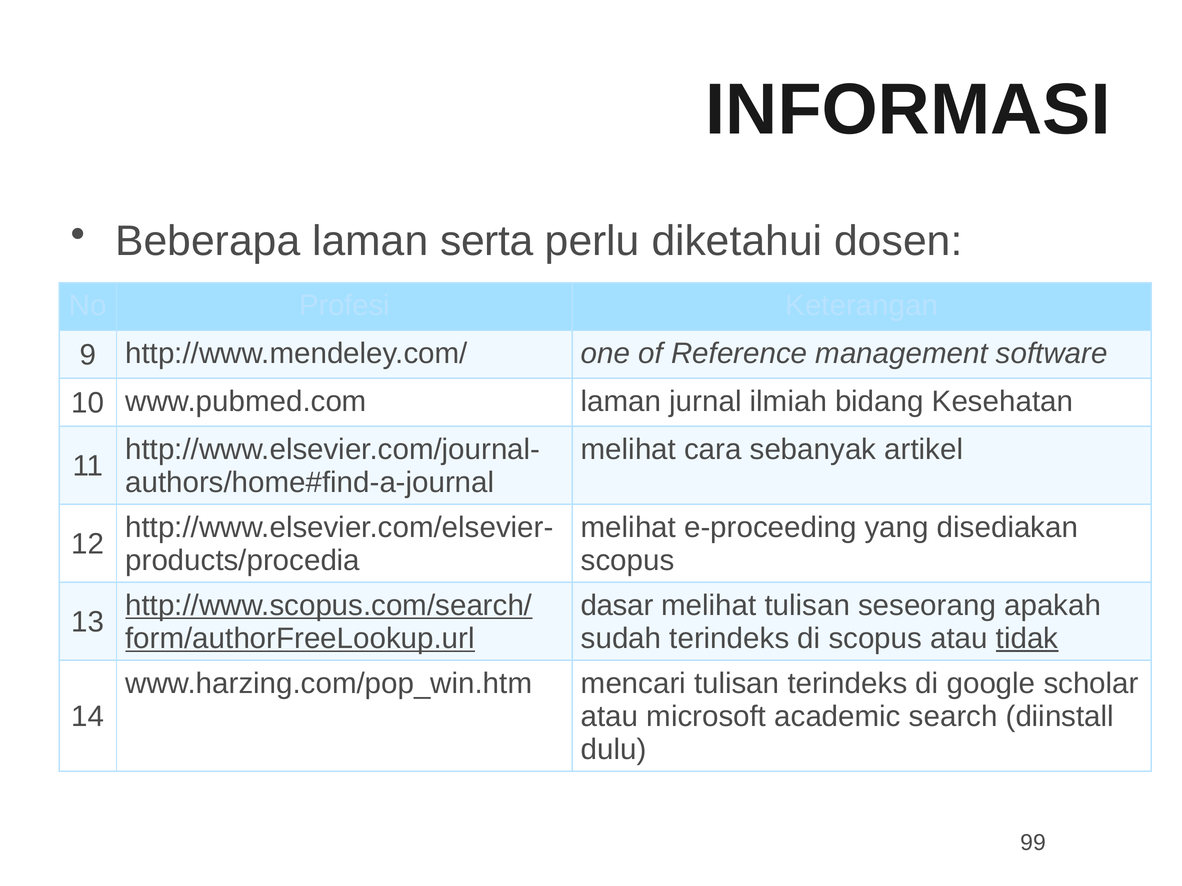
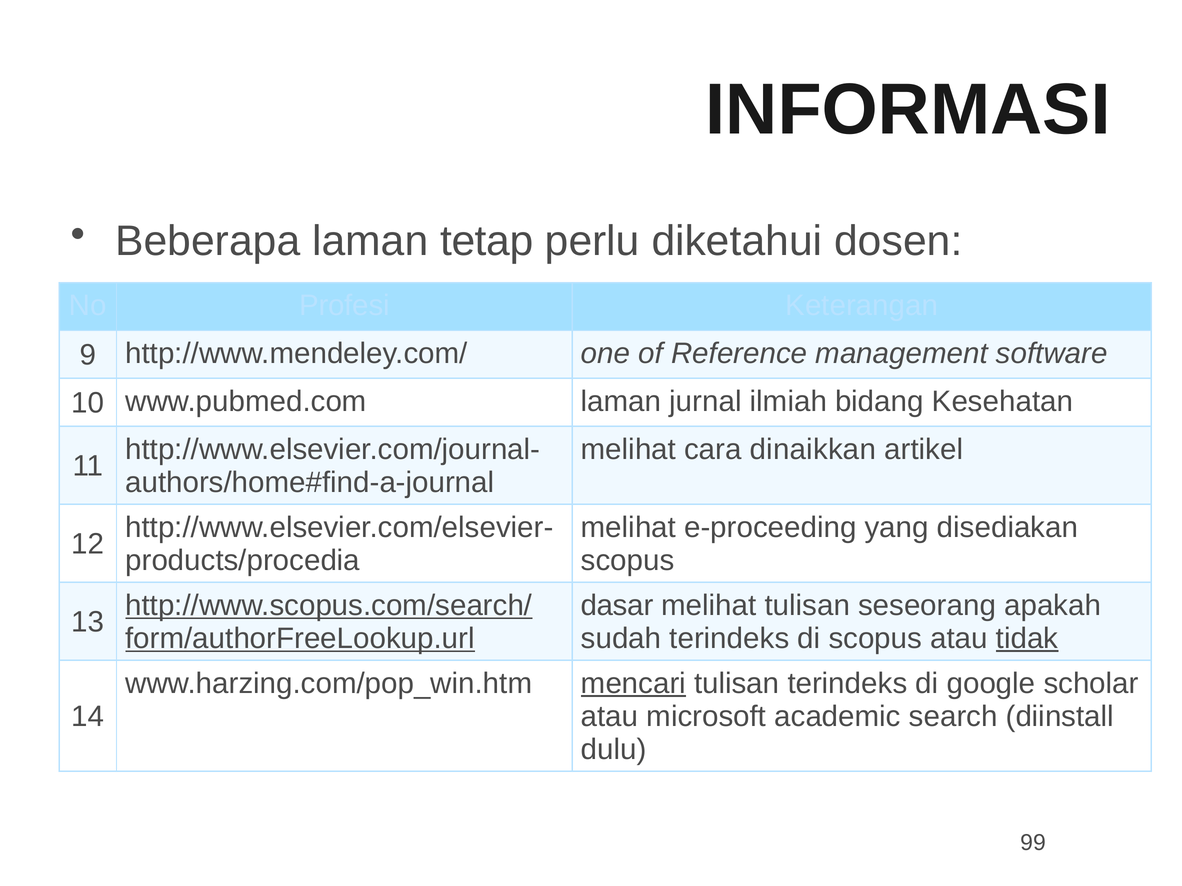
serta: serta -> tetap
sebanyak: sebanyak -> dinaikkan
mencari underline: none -> present
